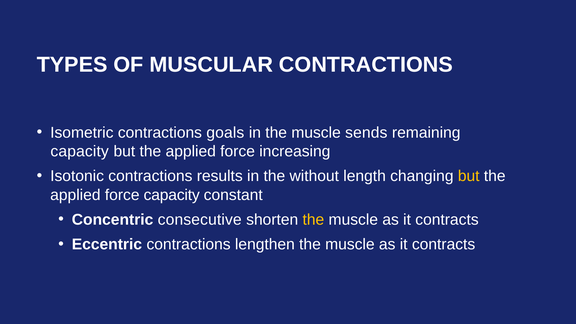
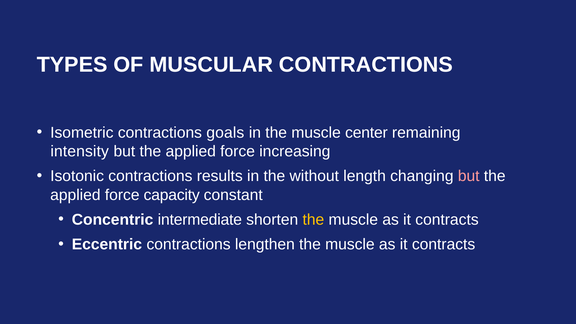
sends: sends -> center
capacity at (80, 151): capacity -> intensity
but at (469, 176) colour: yellow -> pink
consecutive: consecutive -> intermediate
